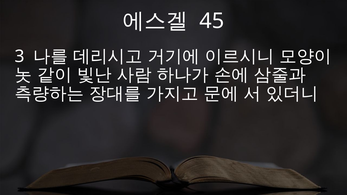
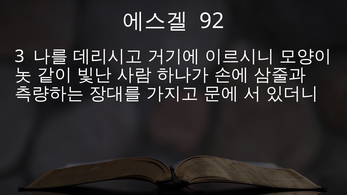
45: 45 -> 92
